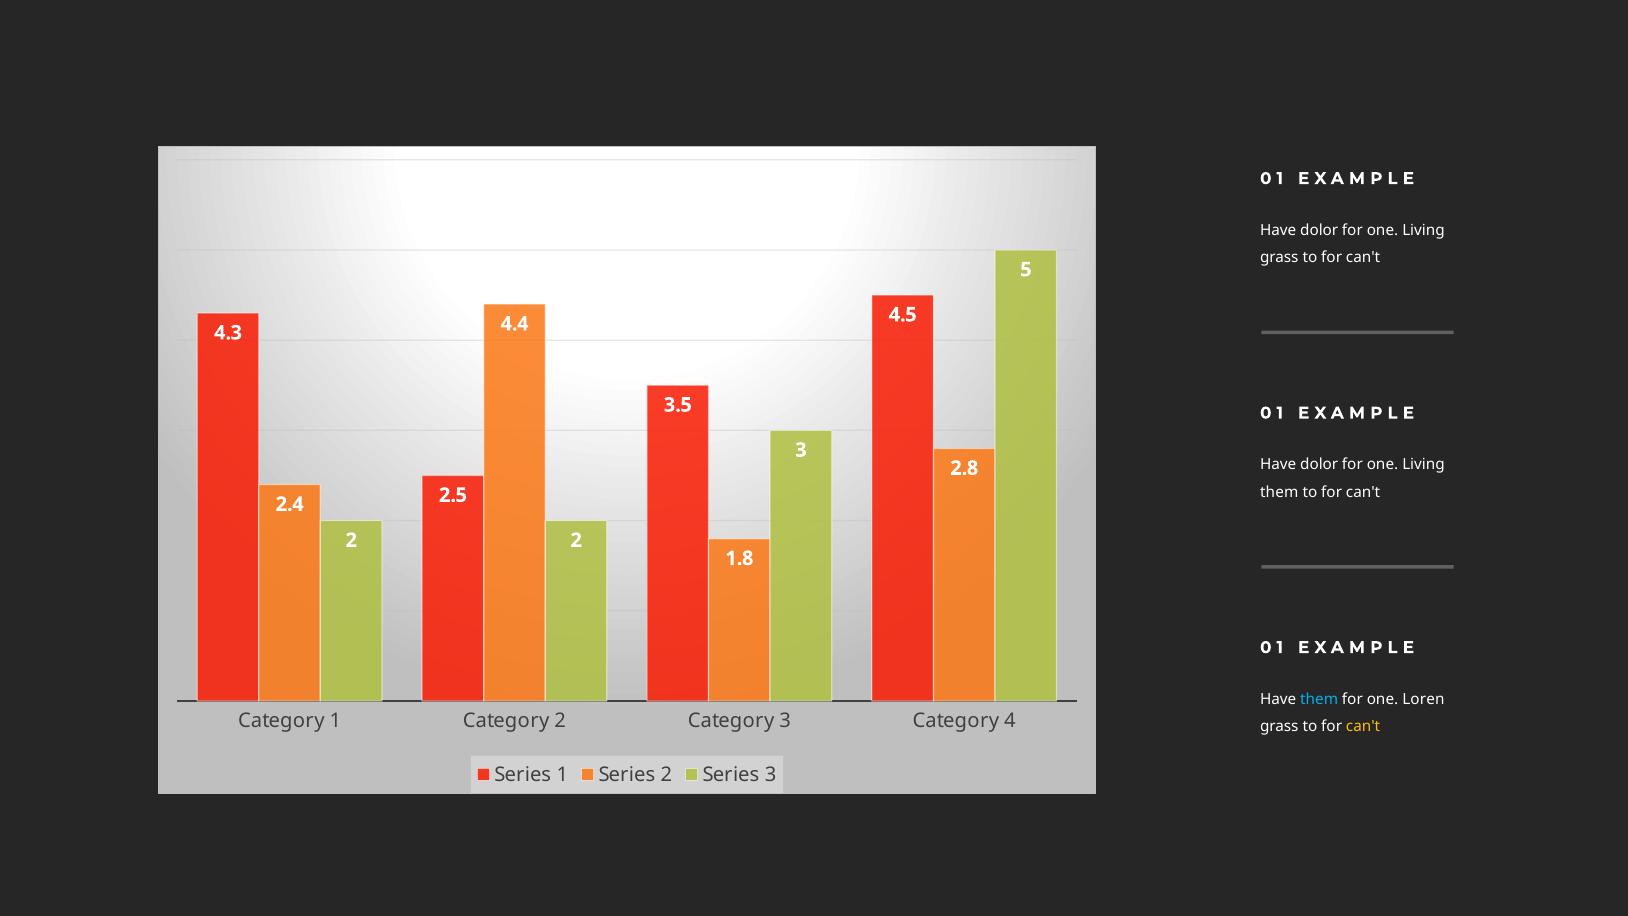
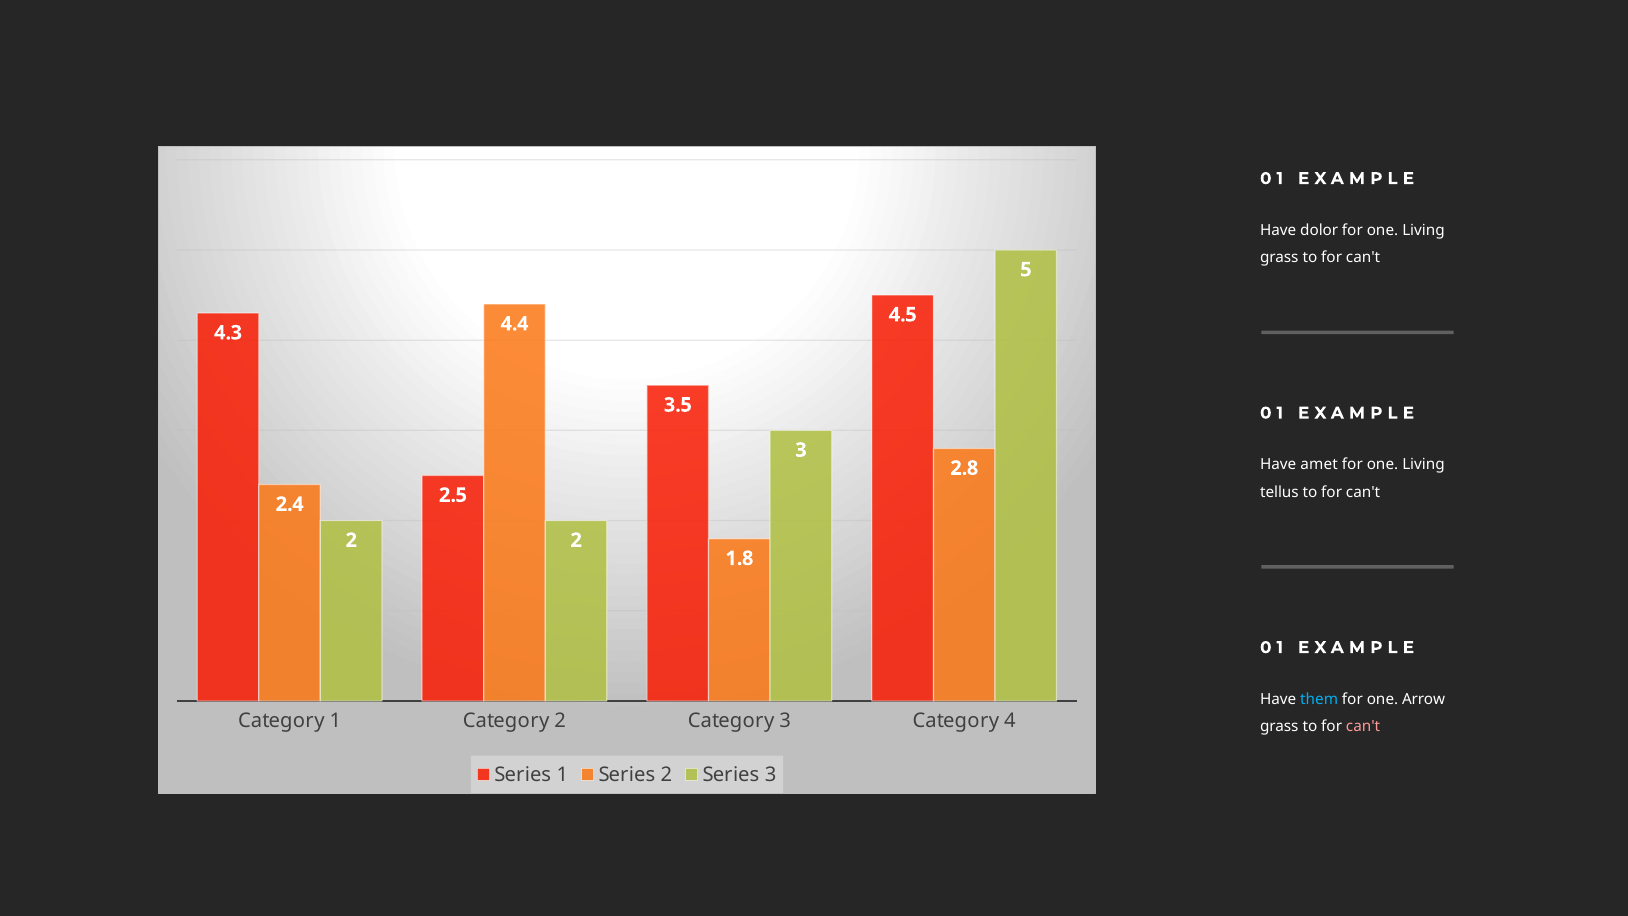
dolor at (1319, 464): dolor -> amet
them at (1279, 492): them -> tellus
Loren: Loren -> Arrow
can't at (1363, 726) colour: yellow -> pink
